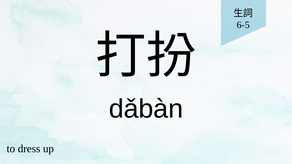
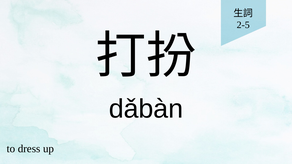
6-5: 6-5 -> 2-5
